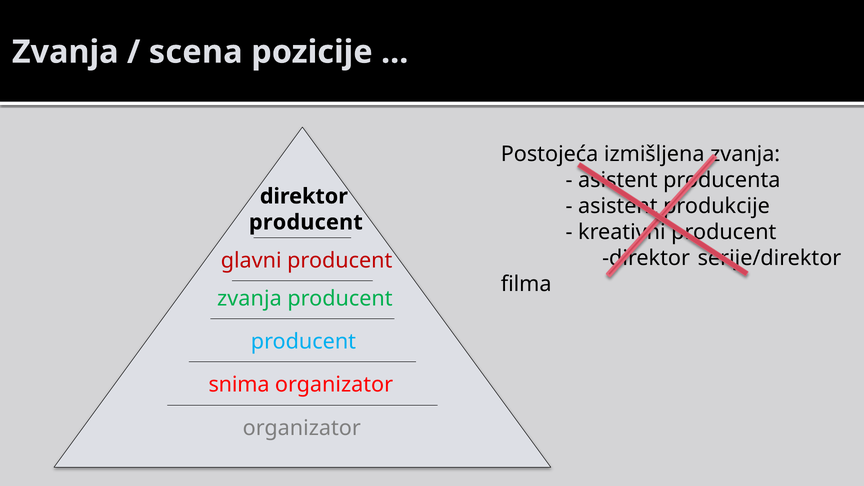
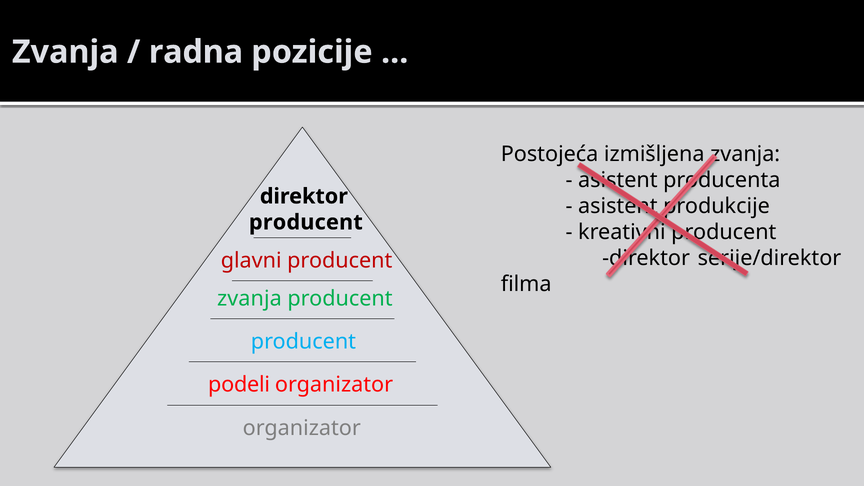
scena: scena -> radna
snima: snima -> podeli
